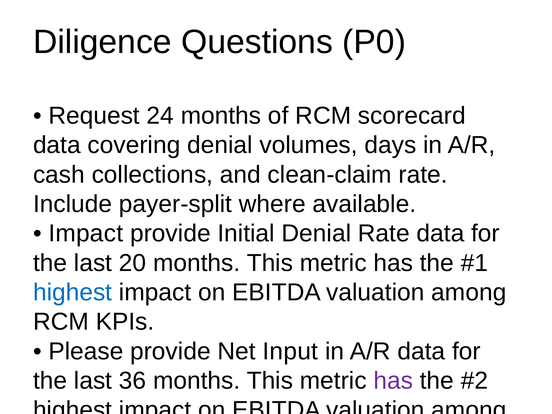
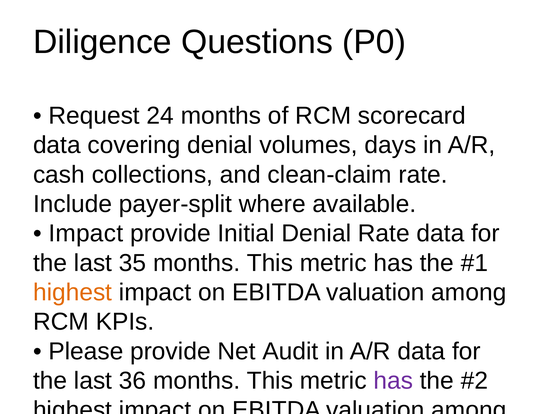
20: 20 -> 35
highest at (73, 292) colour: blue -> orange
Input: Input -> Audit
